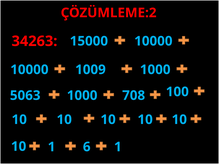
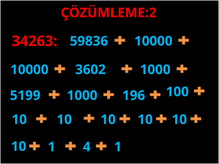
15000: 15000 -> 59836
1009: 1009 -> 3602
5063: 5063 -> 5199
708: 708 -> 196
6: 6 -> 4
